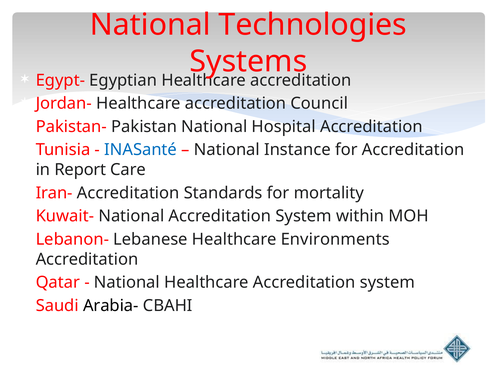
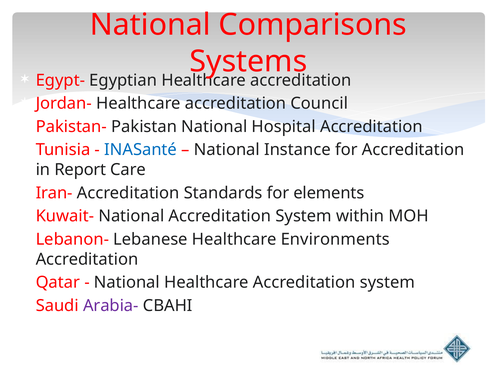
Technologies: Technologies -> Comparisons
mortality: mortality -> elements
Arabia- colour: black -> purple
